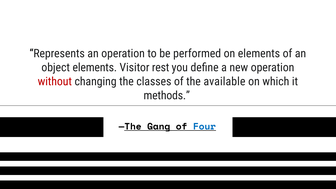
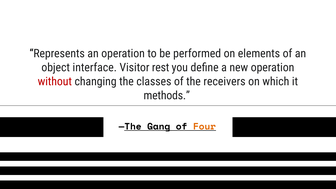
object elements: elements -> interface
available: available -> receivers
Four colour: blue -> orange
